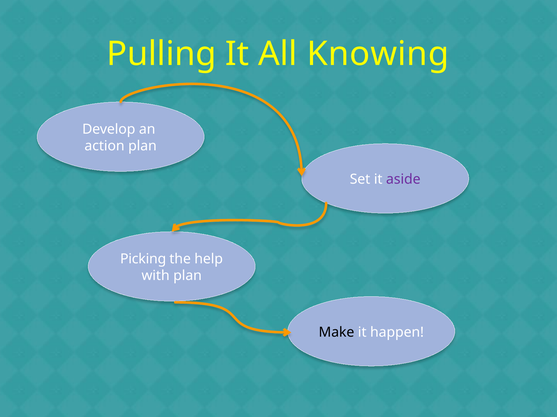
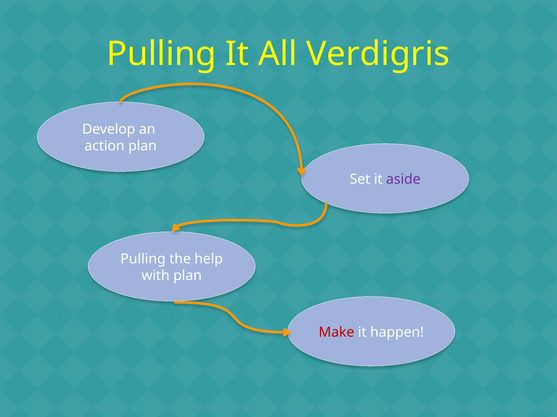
Knowing: Knowing -> Verdigris
Picking at (143, 259): Picking -> Pulling
Make colour: black -> red
